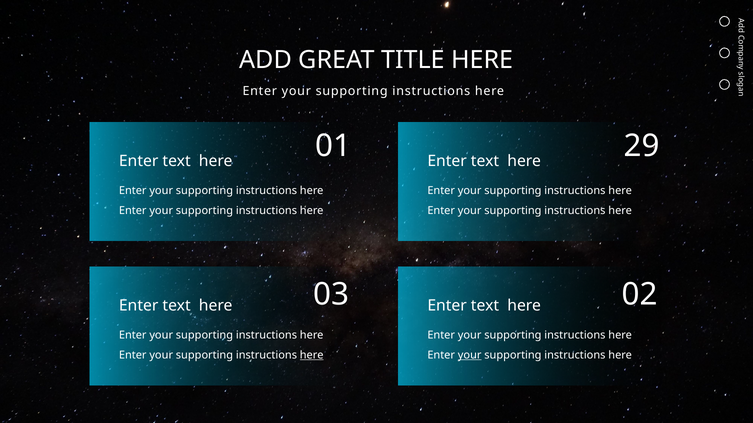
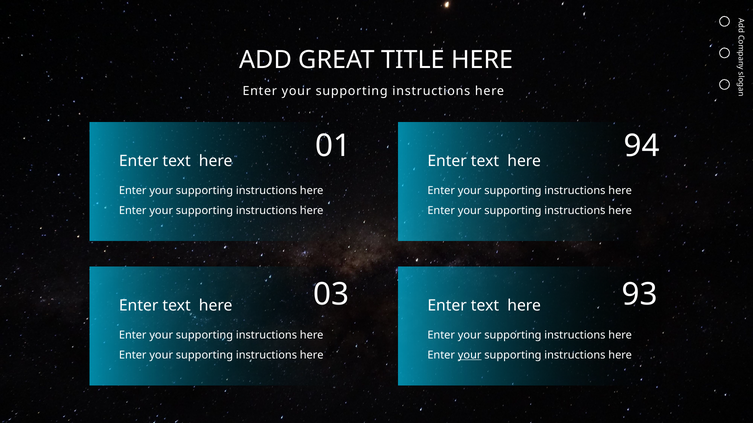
29: 29 -> 94
02: 02 -> 93
here at (312, 355) underline: present -> none
